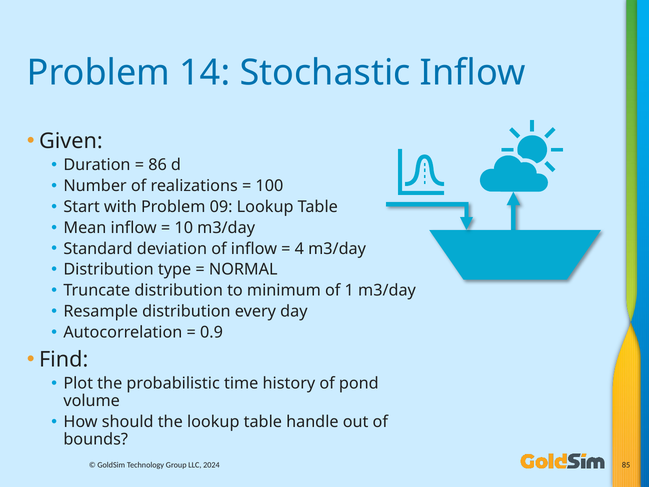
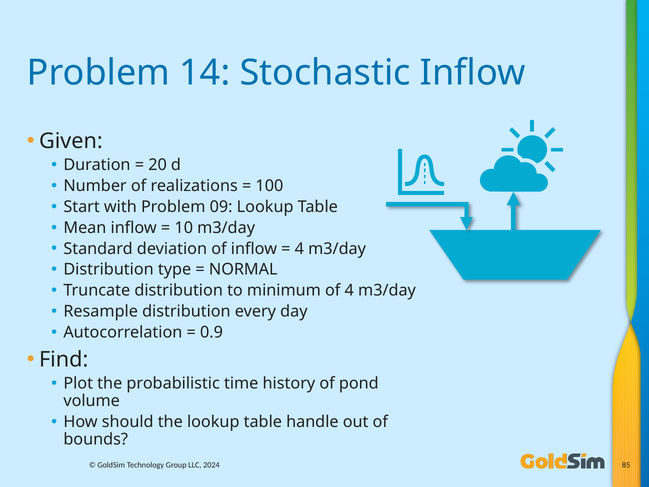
86: 86 -> 20
of 1: 1 -> 4
